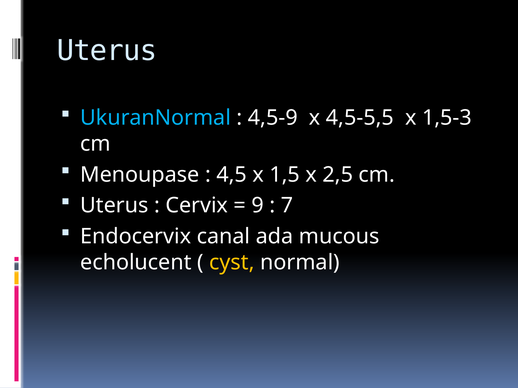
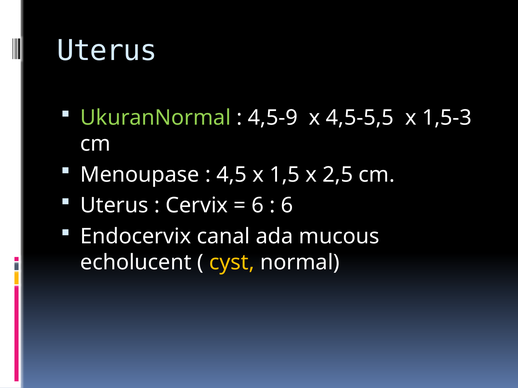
UkuranNormal colour: light blue -> light green
9 at (258, 206): 9 -> 6
7 at (287, 206): 7 -> 6
